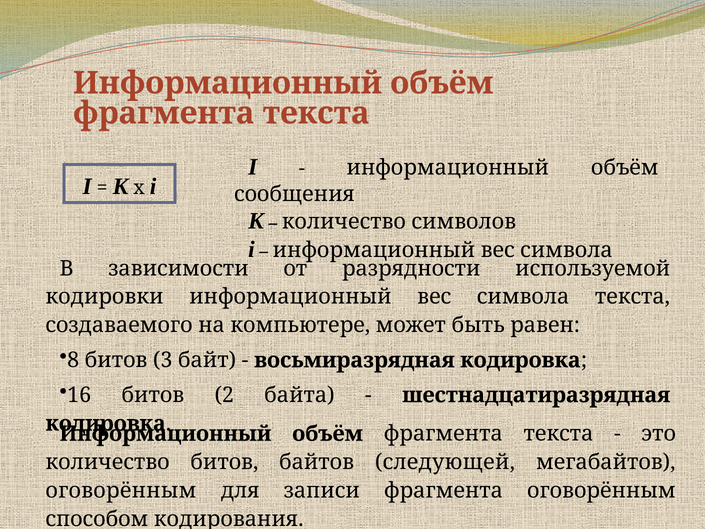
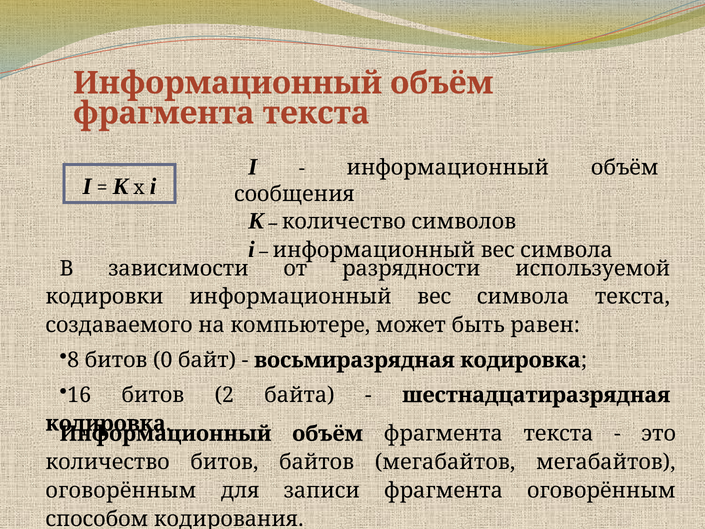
3: 3 -> 0
байтов следующей: следующей -> мегабайтов
